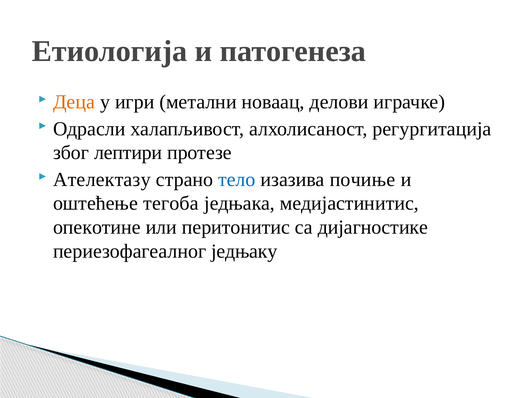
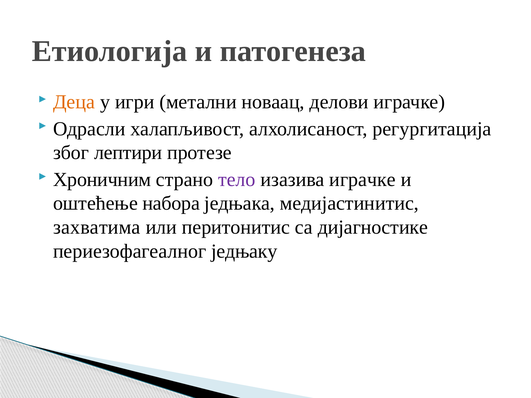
Ателектазу: Ателектазу -> Хроничним
тело colour: blue -> purple
изазива почиње: почиње -> играчке
тегоба: тегоба -> набора
опекотине: опекотине -> захватима
